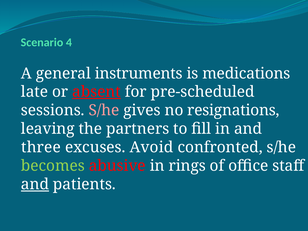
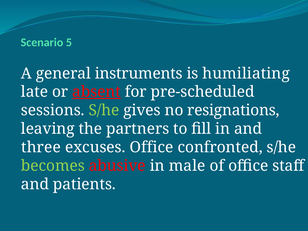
4: 4 -> 5
medications: medications -> humiliating
S/he at (104, 110) colour: pink -> light green
excuses Avoid: Avoid -> Office
rings: rings -> male
and at (35, 184) underline: present -> none
